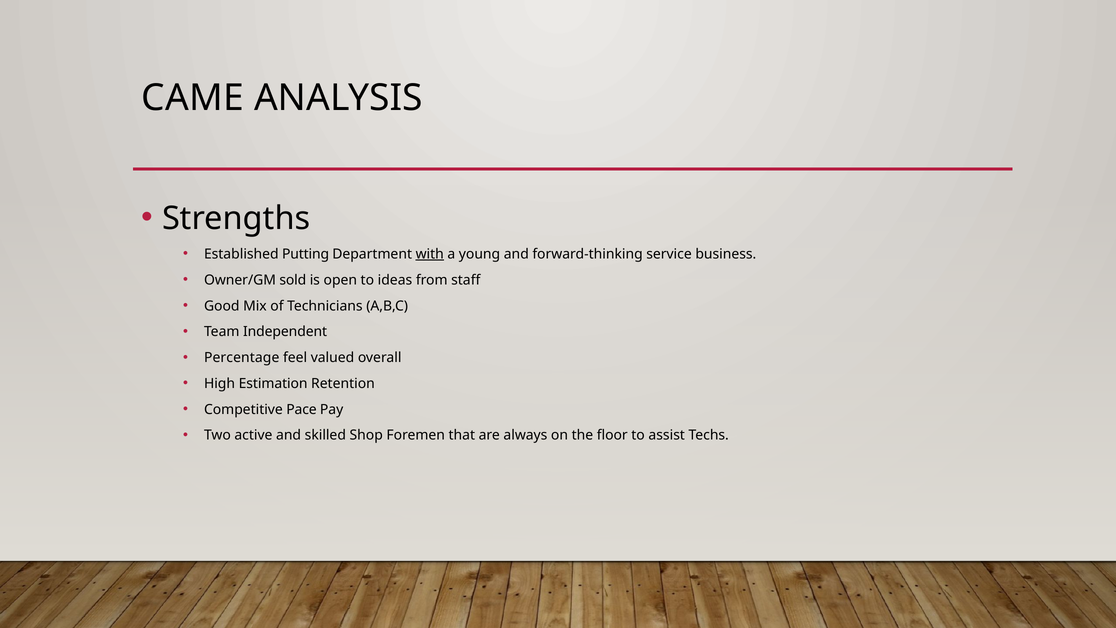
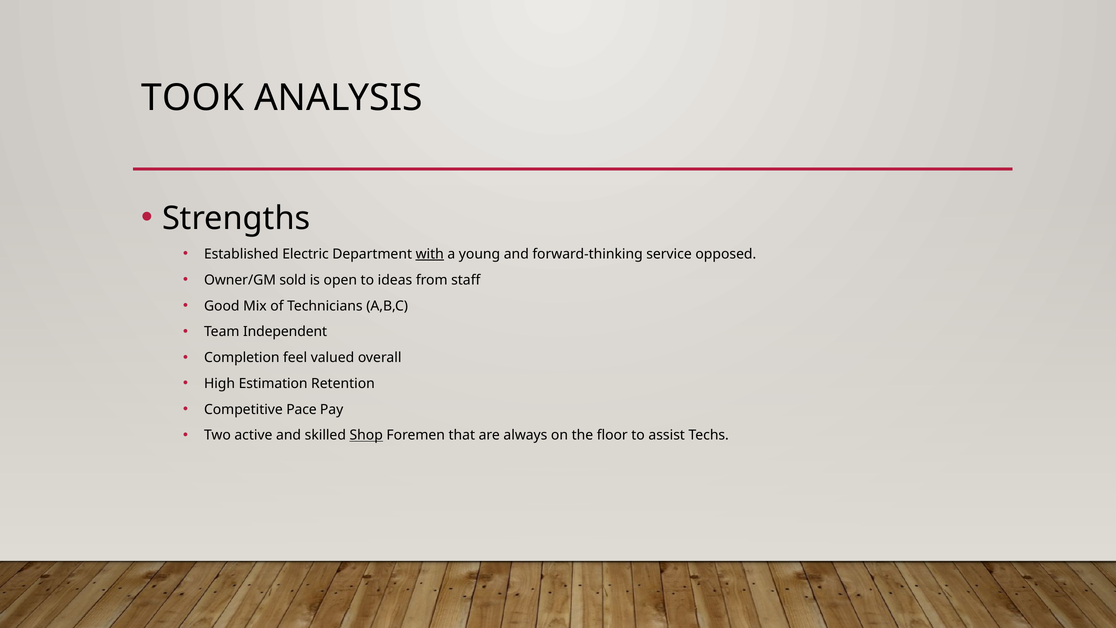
CAME: CAME -> TOOK
Putting: Putting -> Electric
business: business -> opposed
Percentage: Percentage -> Completion
Shop underline: none -> present
